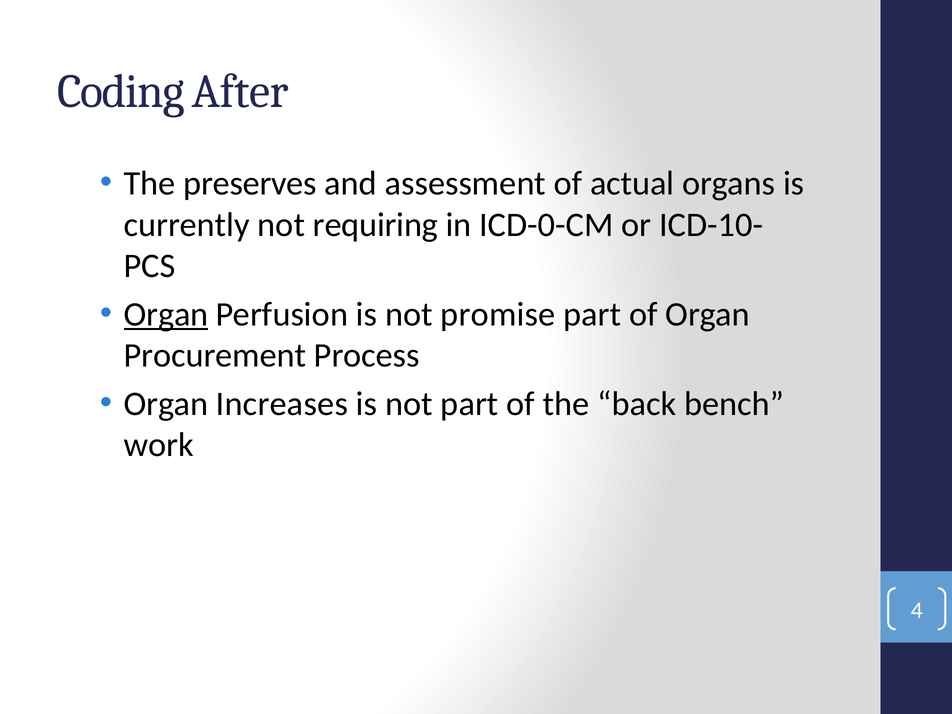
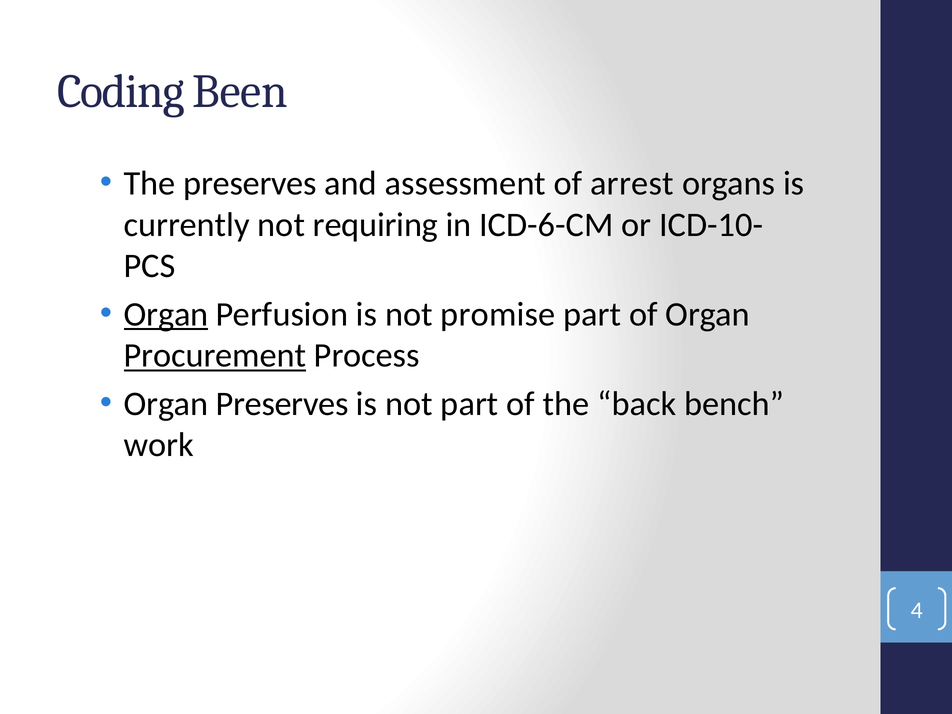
After: After -> Been
actual: actual -> arrest
ICD-0-CM: ICD-0-CM -> ICD-6-CM
Procurement underline: none -> present
Organ Increases: Increases -> Preserves
